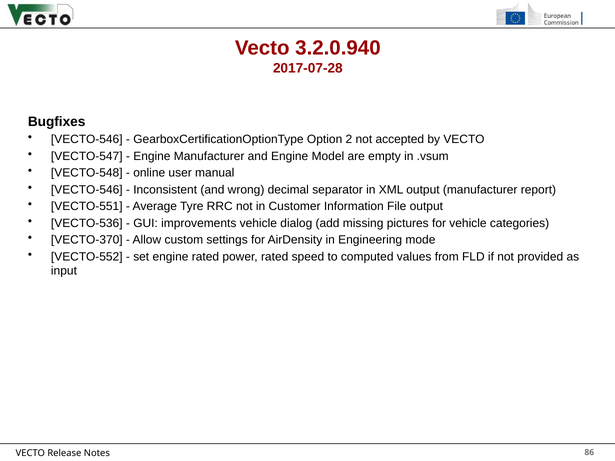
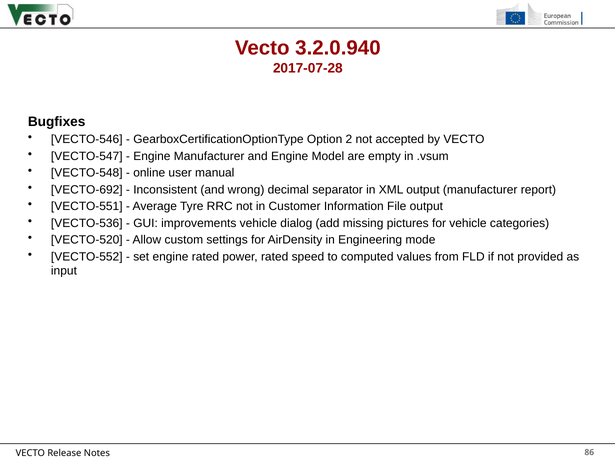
VECTO-546 at (87, 190): VECTO-546 -> VECTO-692
VECTO-370: VECTO-370 -> VECTO-520
